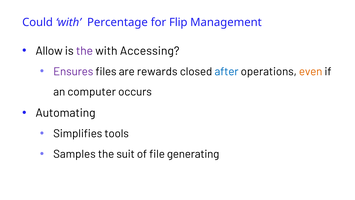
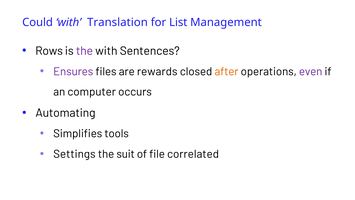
Percentage: Percentage -> Translation
Flip: Flip -> List
Allow: Allow -> Rows
Accessing: Accessing -> Sentences
after colour: blue -> orange
even colour: orange -> purple
Samples: Samples -> Settings
generating: generating -> correlated
